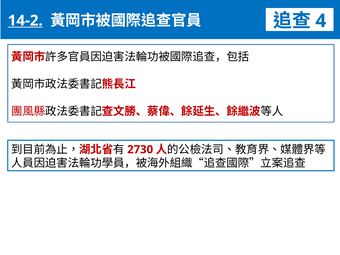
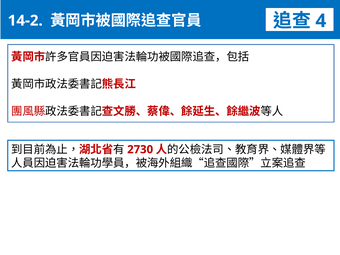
14-2 underline: present -> none
